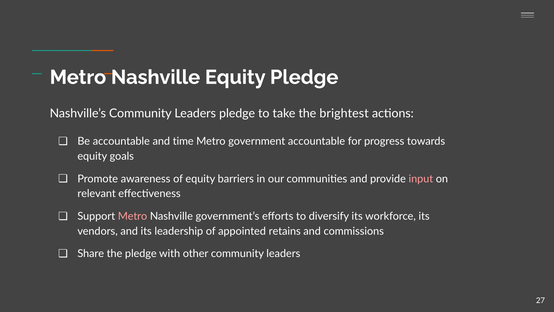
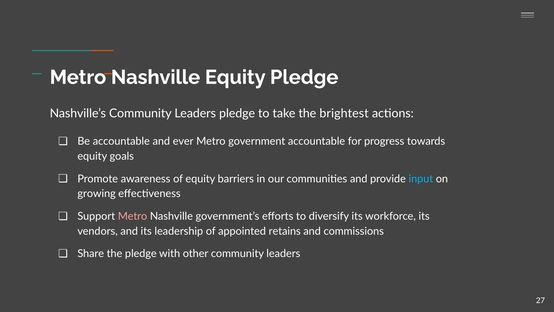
time: time -> ever
input colour: pink -> light blue
relevant: relevant -> growing
